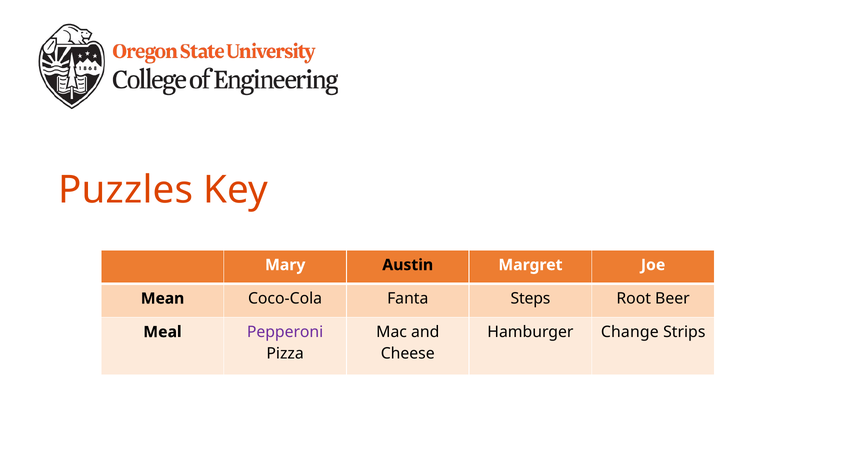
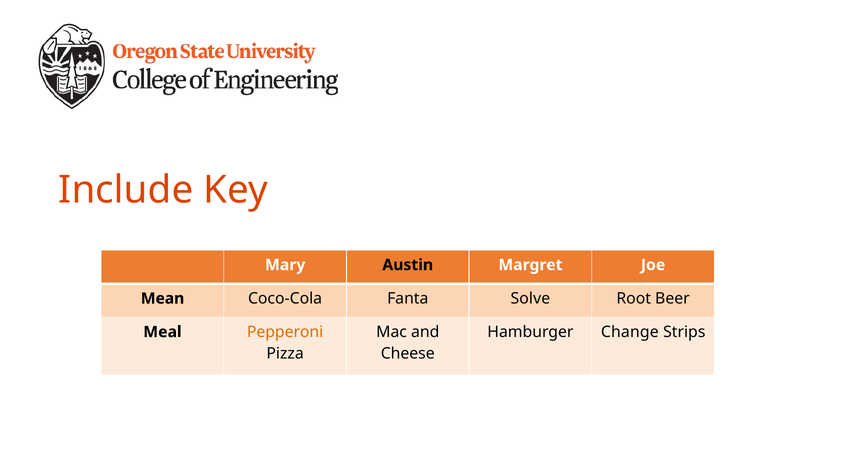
Puzzles: Puzzles -> Include
Steps: Steps -> Solve
Pepperoni colour: purple -> orange
